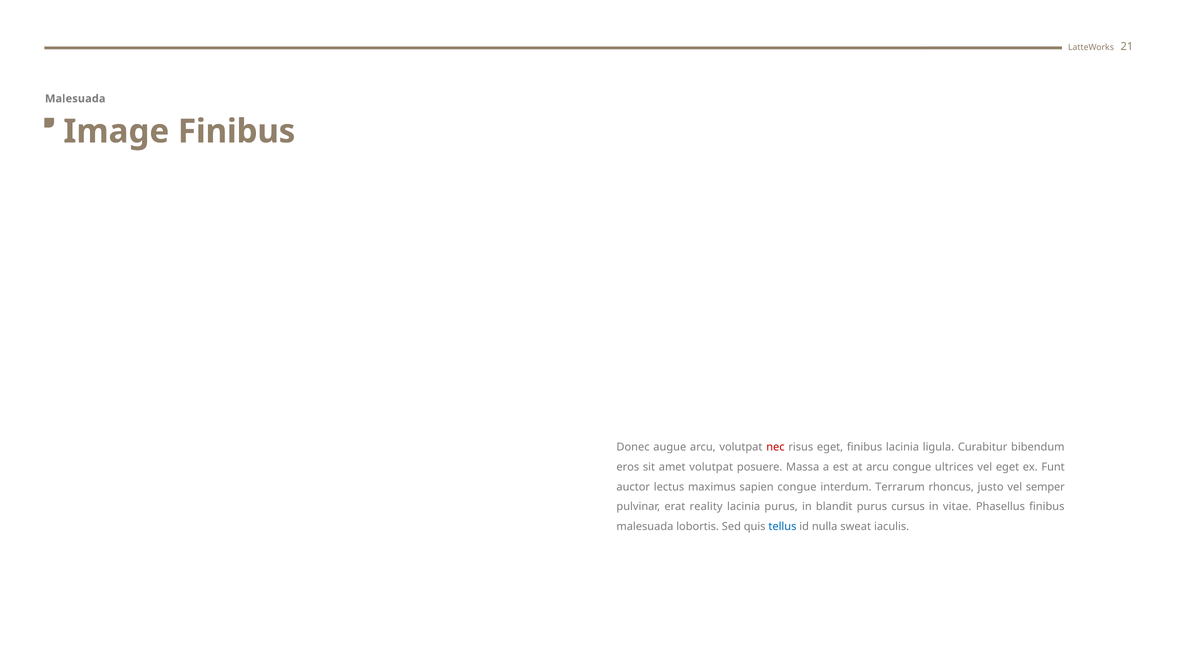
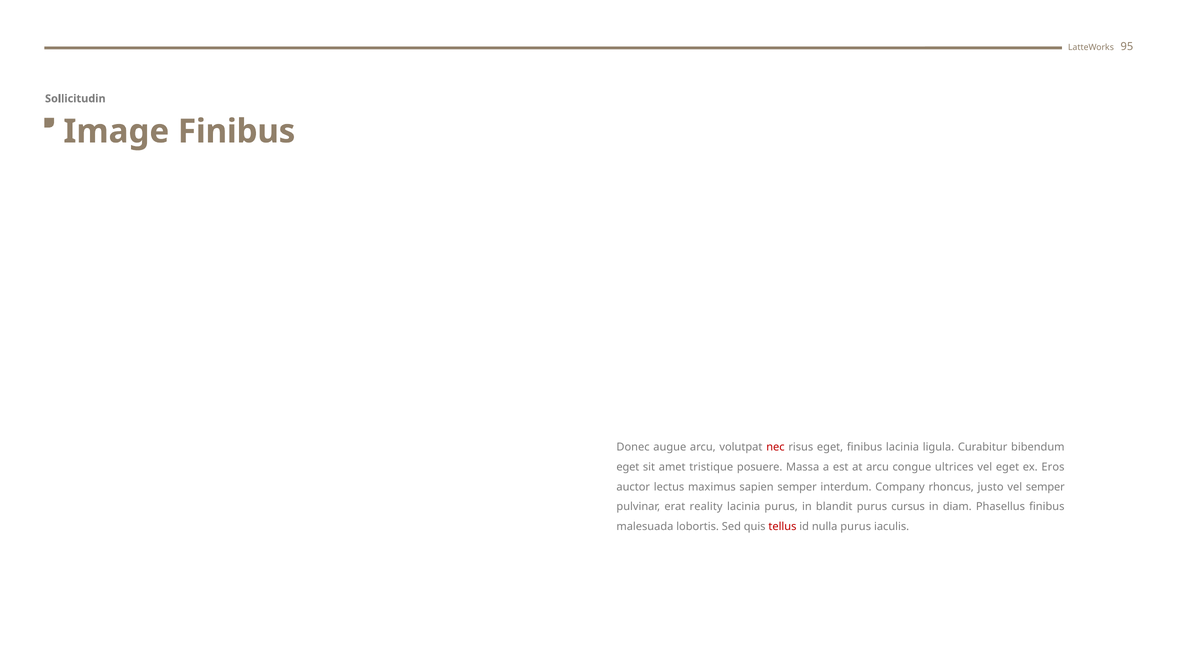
21: 21 -> 95
Malesuada at (75, 99): Malesuada -> Sollicitudin
eros at (628, 467): eros -> eget
amet volutpat: volutpat -> tristique
Funt: Funt -> Eros
sapien congue: congue -> semper
Terrarum: Terrarum -> Company
vitae: vitae -> diam
tellus colour: blue -> red
nulla sweat: sweat -> purus
